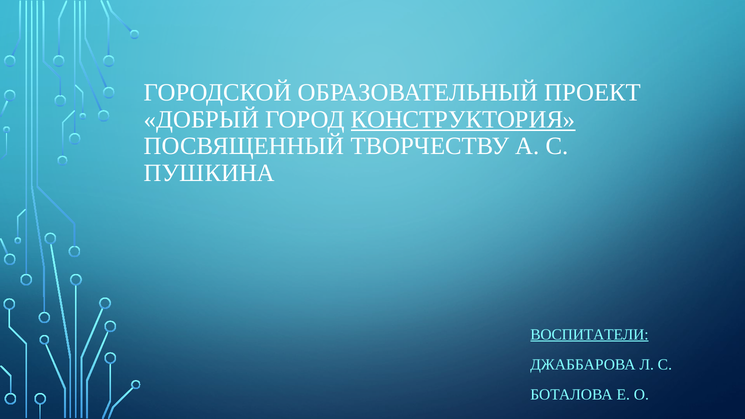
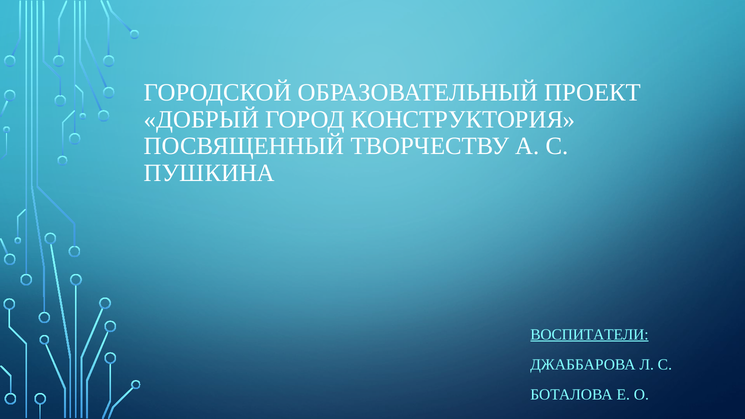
КОНСТРУКТОРИЯ underline: present -> none
